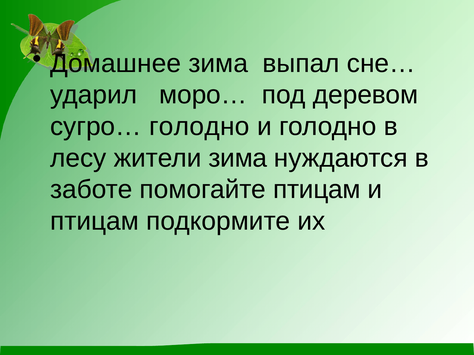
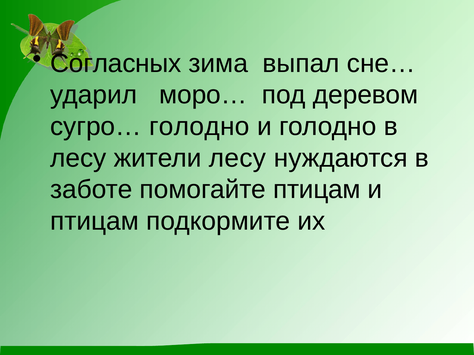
Домашнее: Домашнее -> Согласных
жители зима: зима -> лесу
